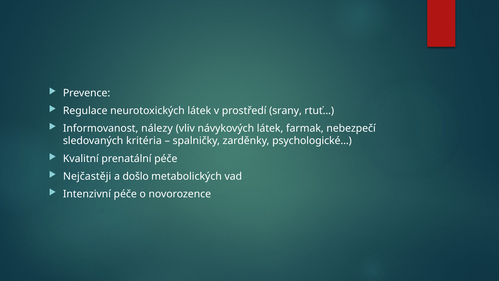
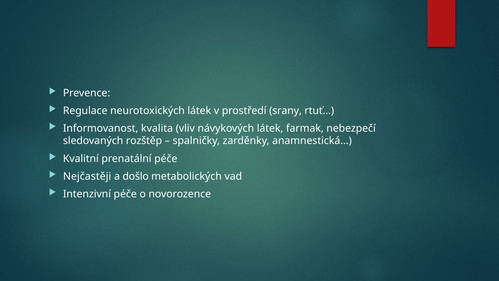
nálezy: nálezy -> kvalita
kritéria: kritéria -> rozštěp
psychologické…: psychologické… -> anamnestická…
